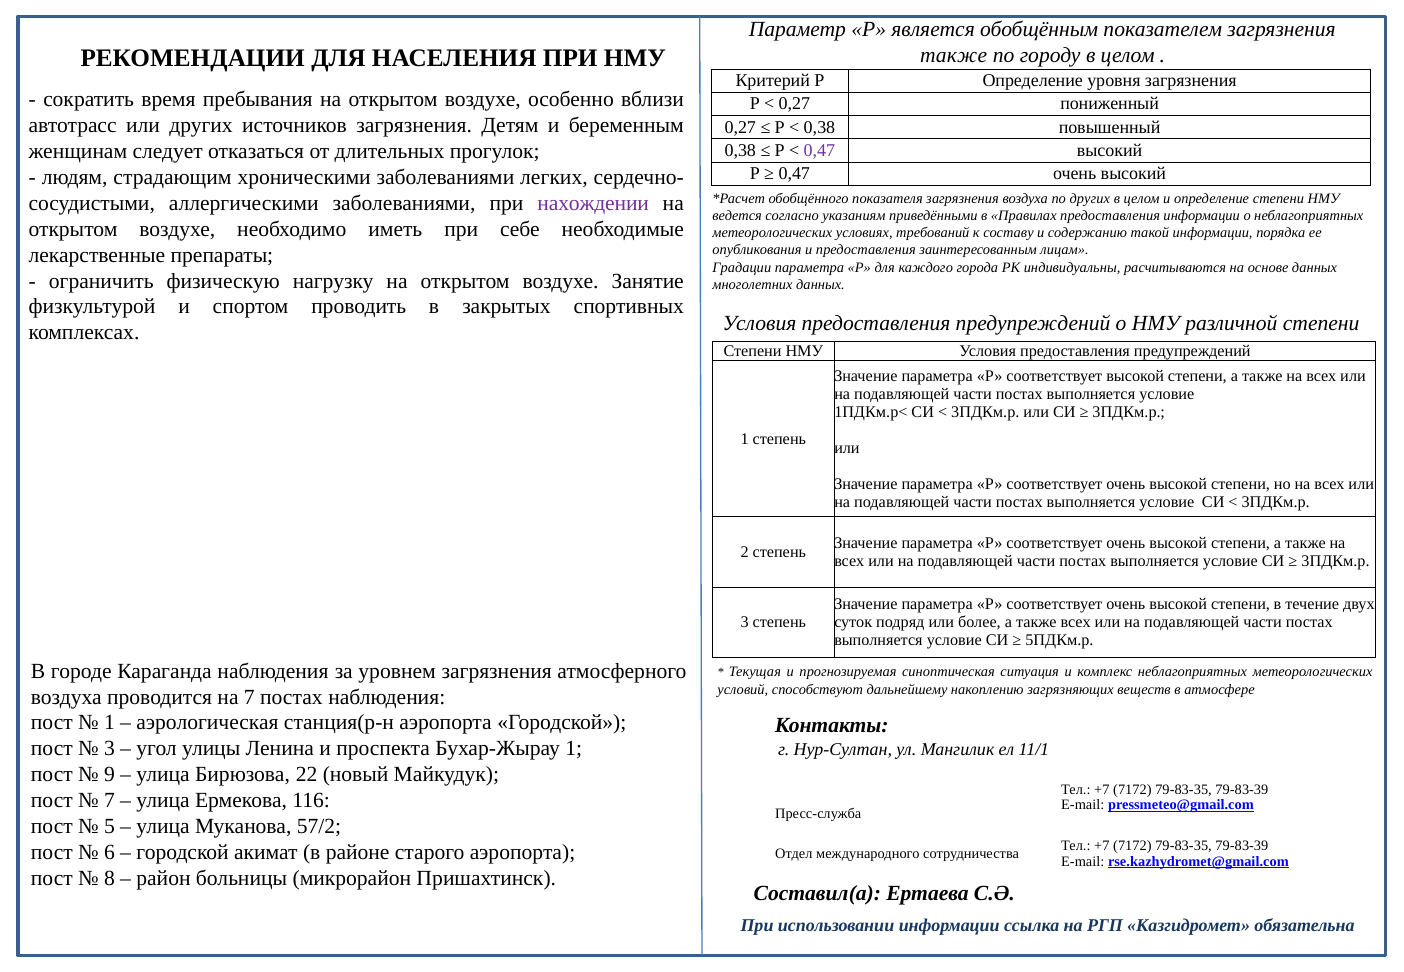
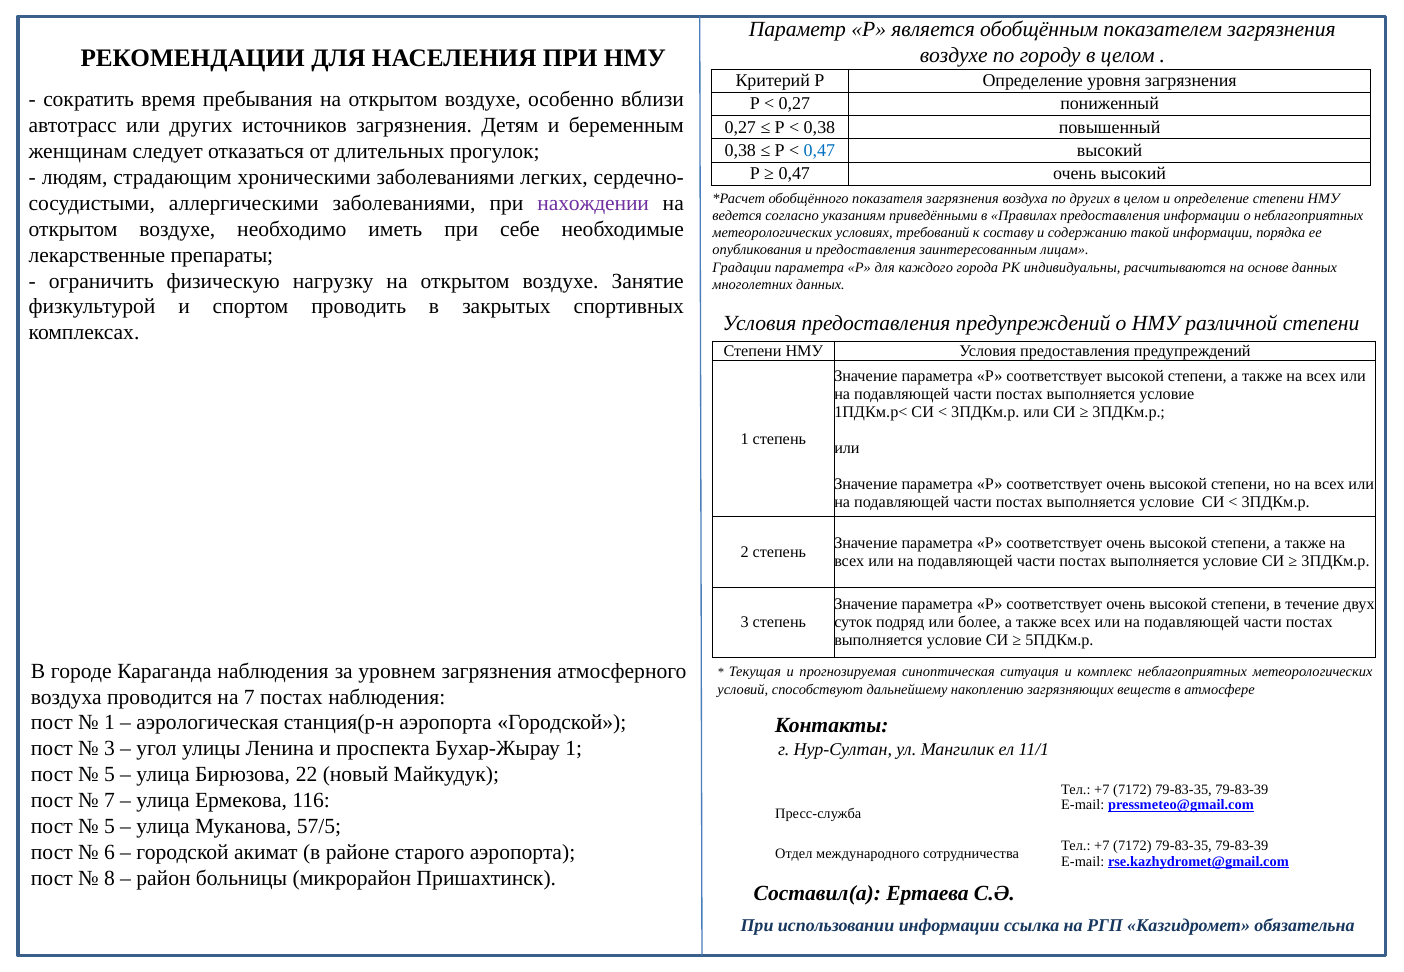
также at (954, 56): также -> воздухе
0,47 at (819, 150) colour: purple -> blue
9 at (109, 775): 9 -> 5
57/2: 57/2 -> 57/5
